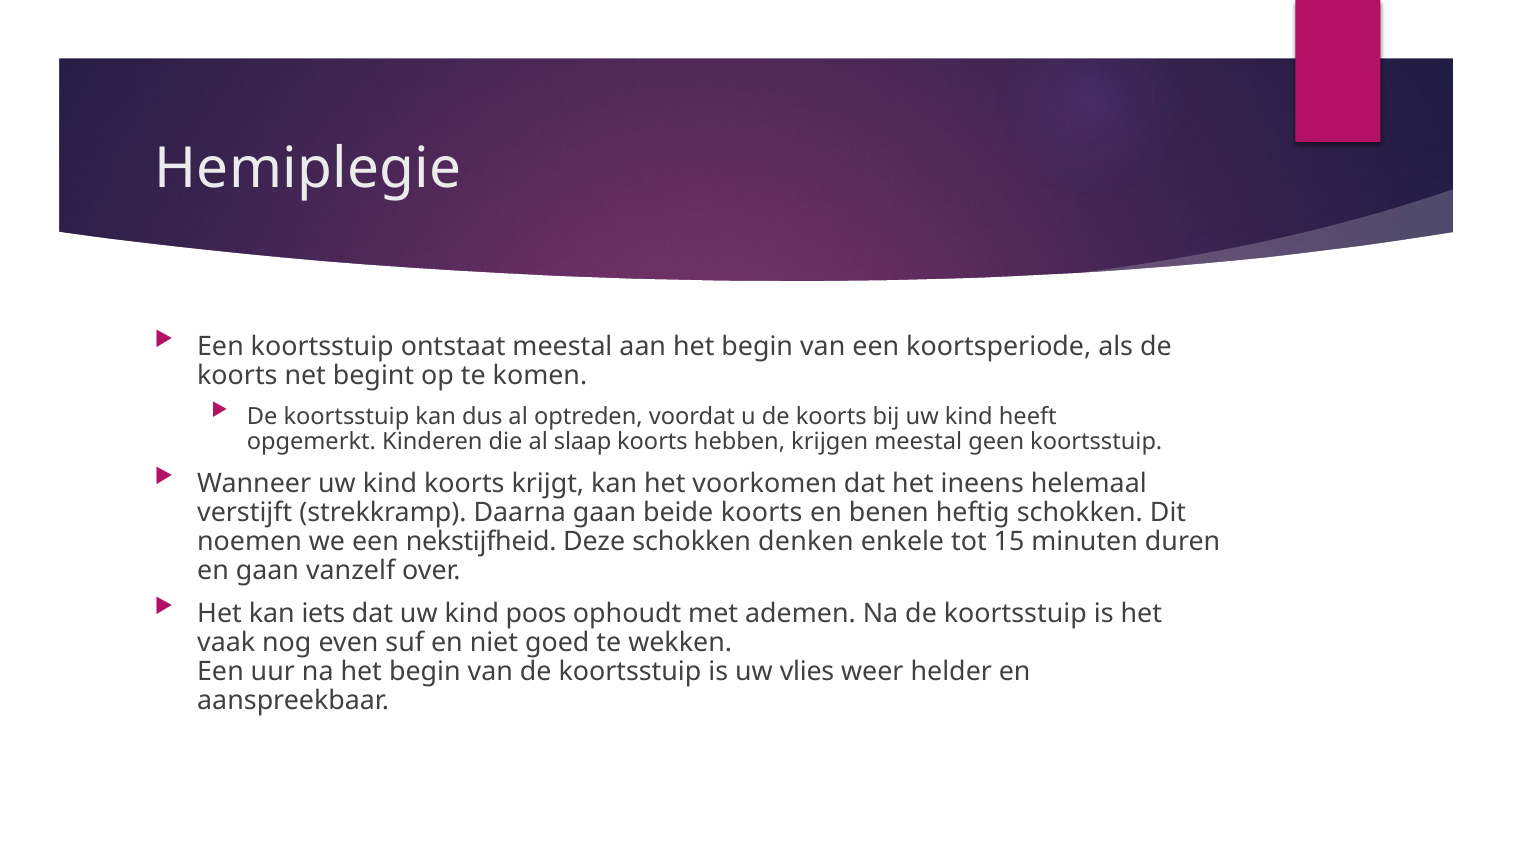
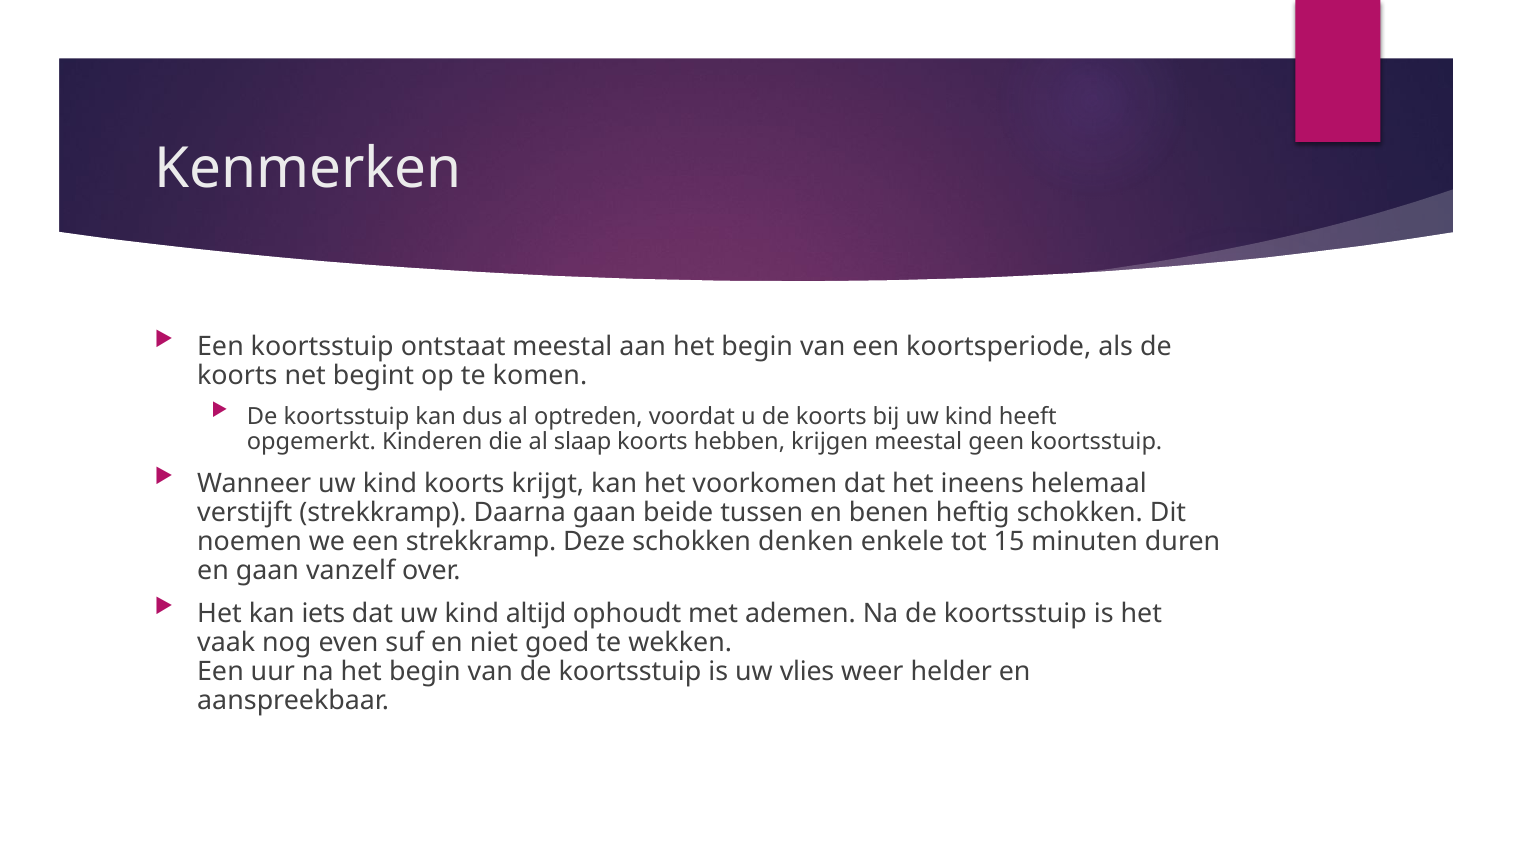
Hemiplegie: Hemiplegie -> Kenmerken
beide koorts: koorts -> tussen
een nekstijfheid: nekstijfheid -> strekkramp
poos: poos -> altijd
